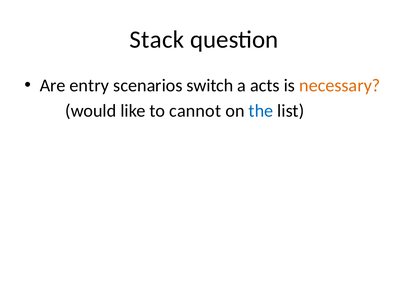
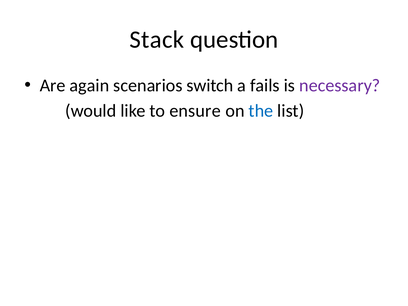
entry: entry -> again
acts: acts -> fails
necessary colour: orange -> purple
cannot: cannot -> ensure
